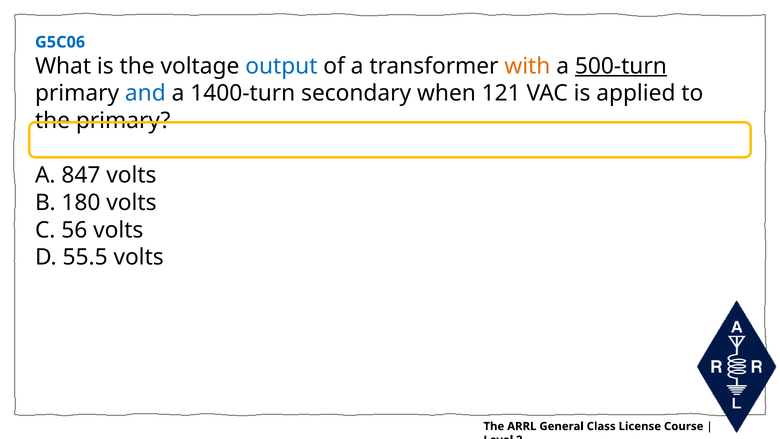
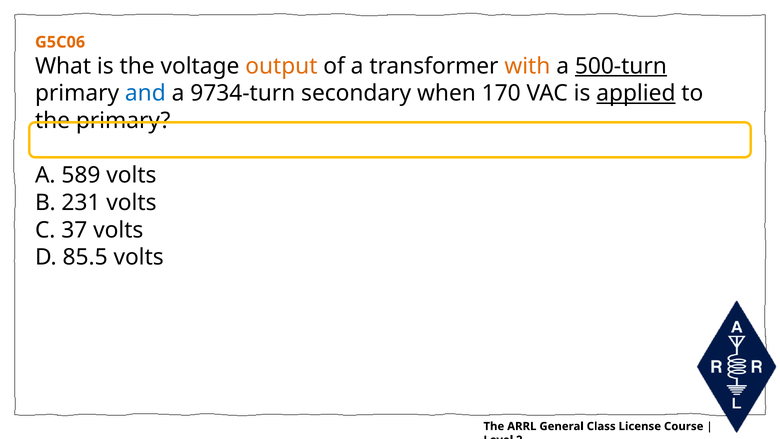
G5C06 colour: blue -> orange
output colour: blue -> orange
1400-turn: 1400-turn -> 9734-turn
121: 121 -> 170
applied underline: none -> present
847: 847 -> 589
180: 180 -> 231
56: 56 -> 37
55.5: 55.5 -> 85.5
